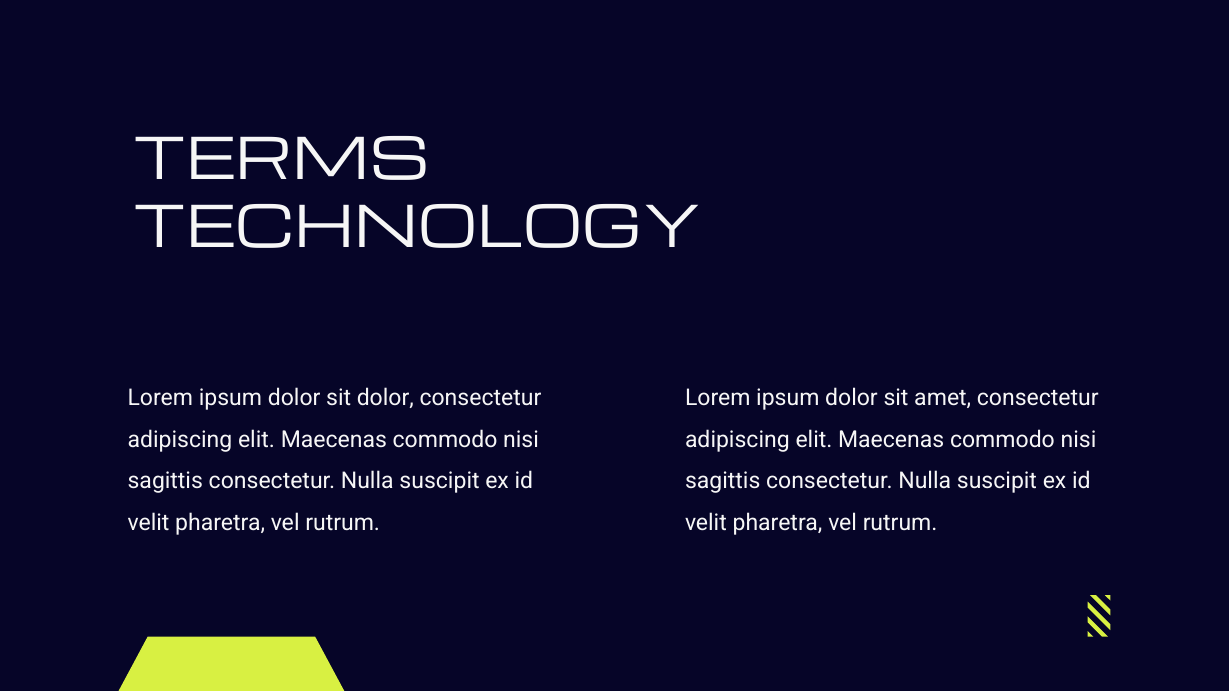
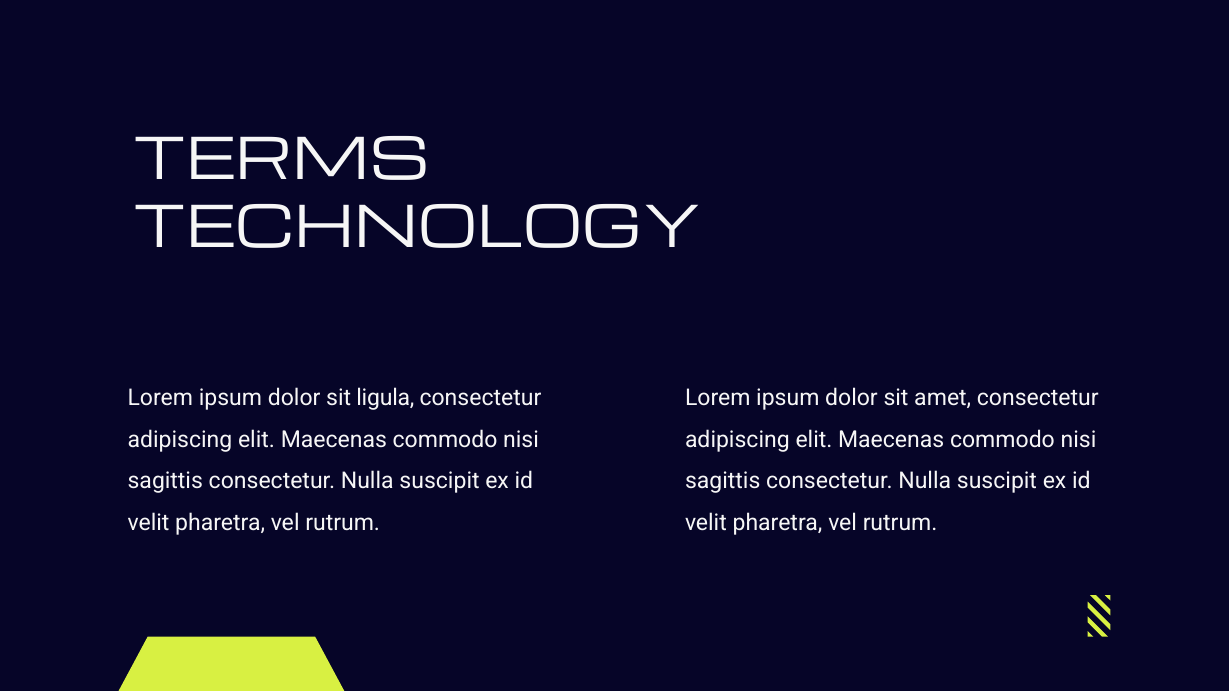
sit dolor: dolor -> ligula
